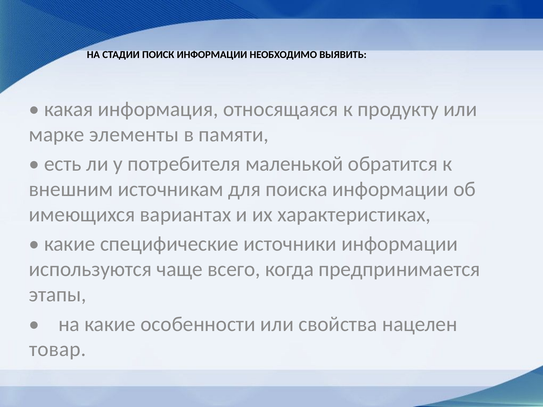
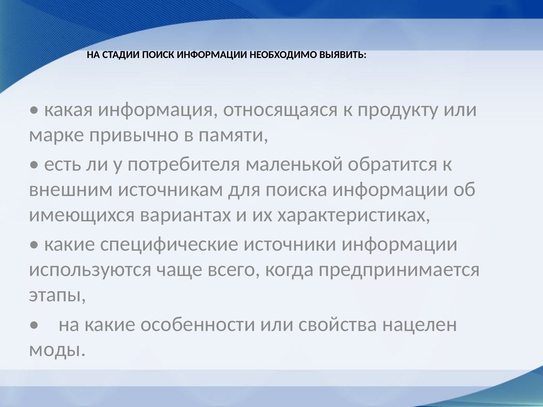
элементы: элементы -> привычно
товар: товар -> моды
